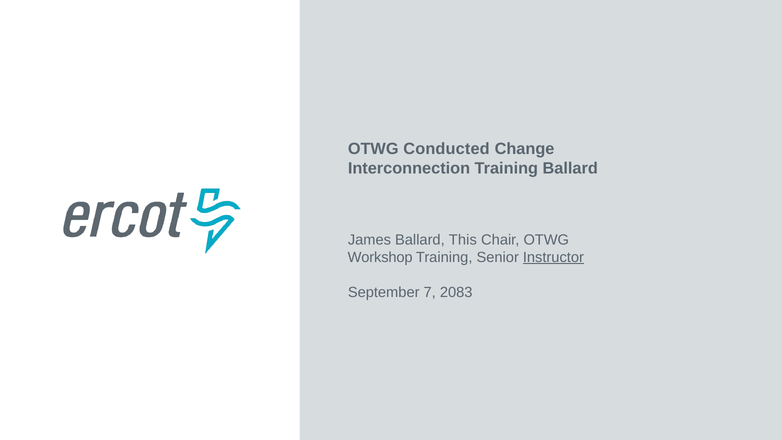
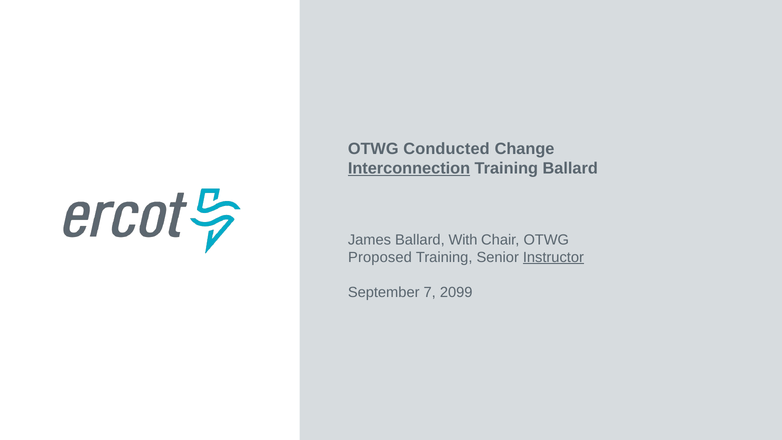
Interconnection underline: none -> present
This: This -> With
Workshop: Workshop -> Proposed
2083: 2083 -> 2099
